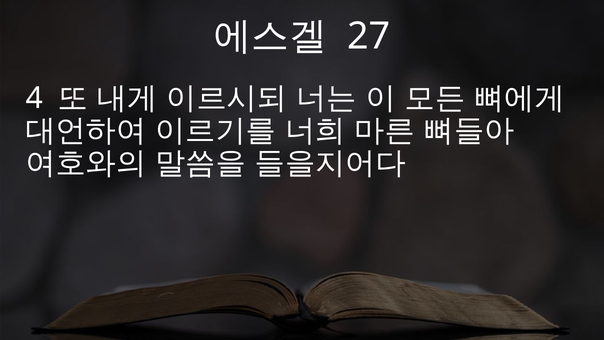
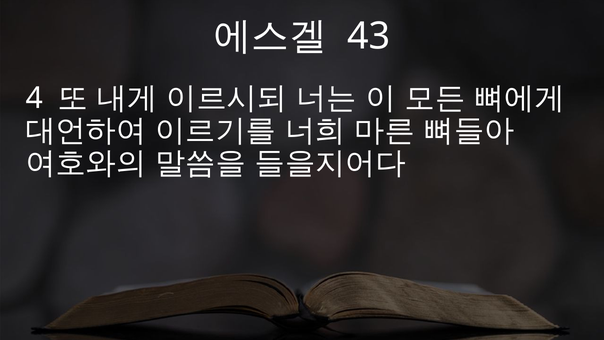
27: 27 -> 43
